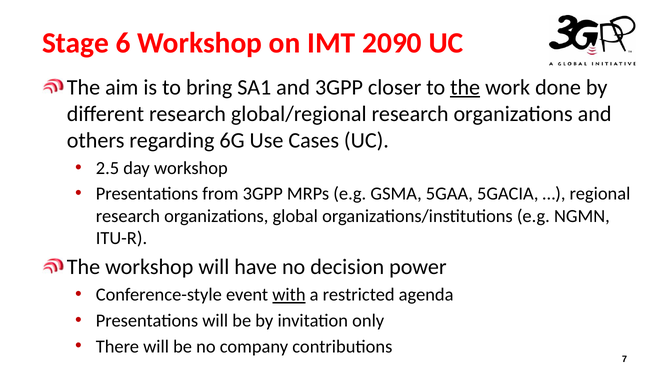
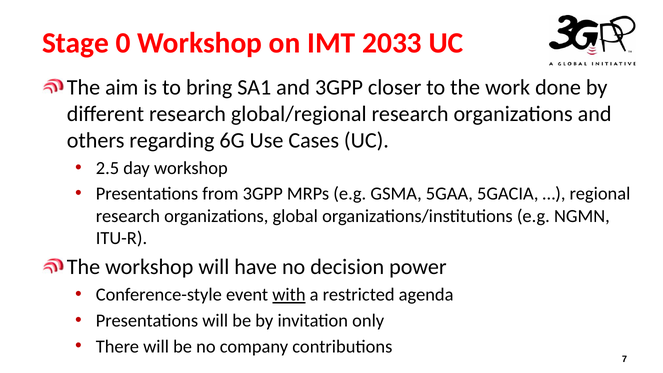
6: 6 -> 0
2090: 2090 -> 2033
the at (465, 87) underline: present -> none
